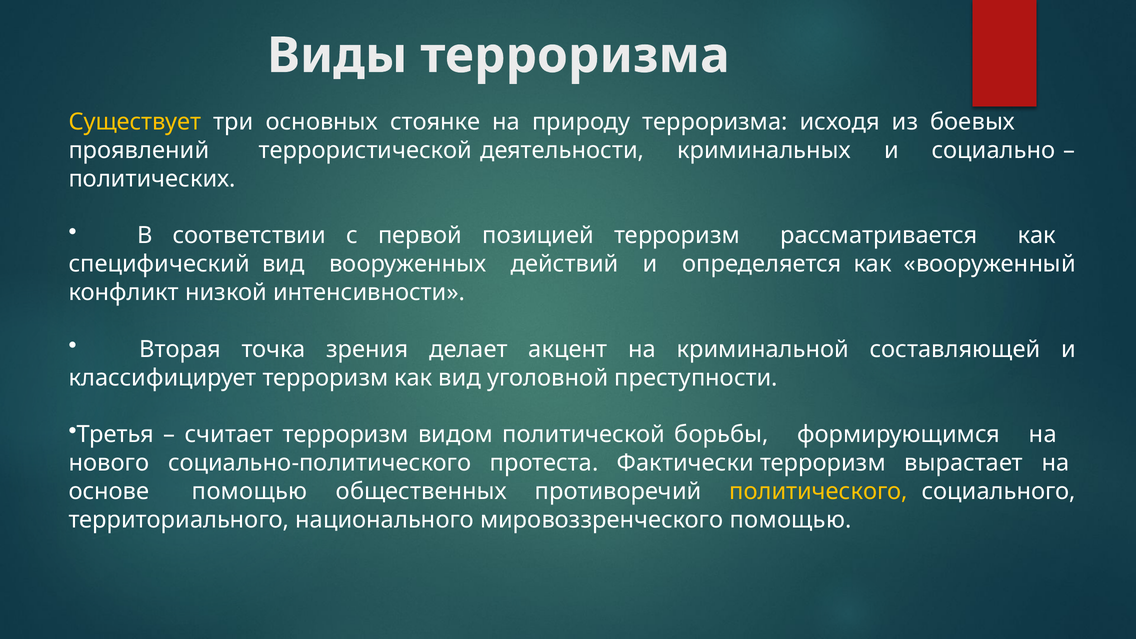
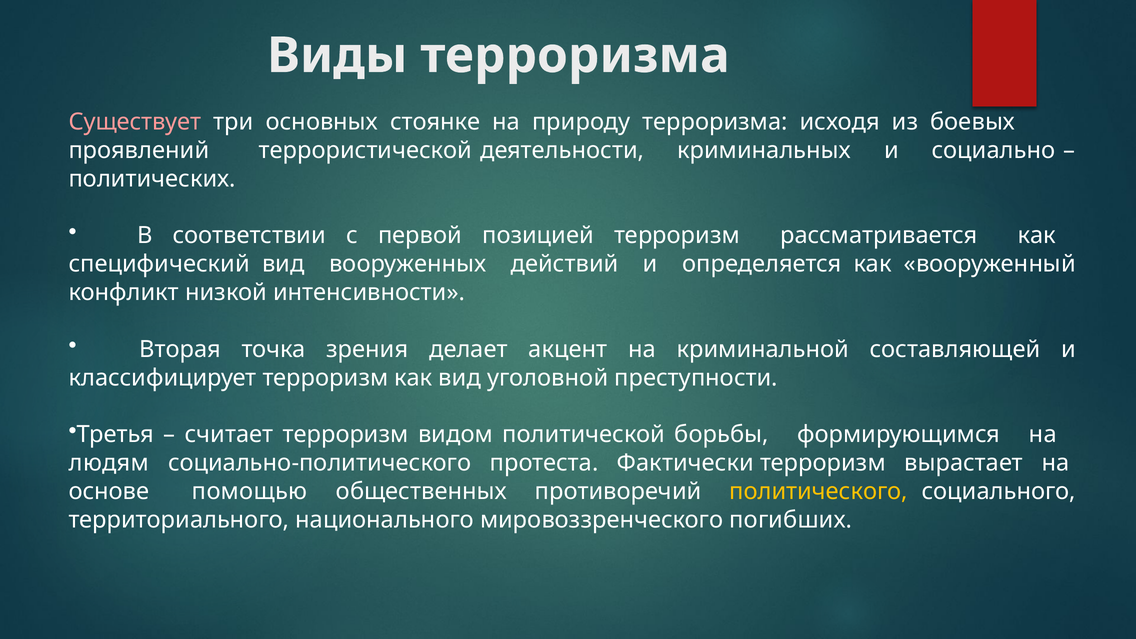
Существует colour: yellow -> pink
нового: нового -> людям
мировоззренческого помощью: помощью -> погибших
